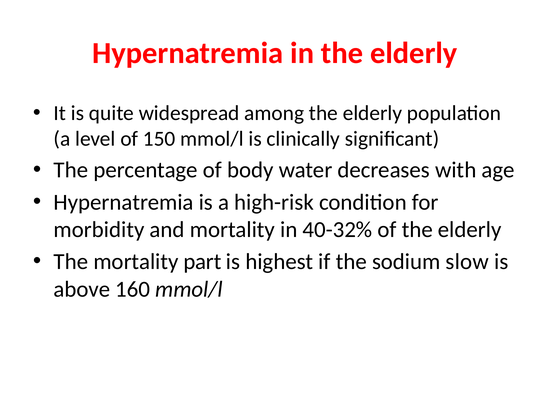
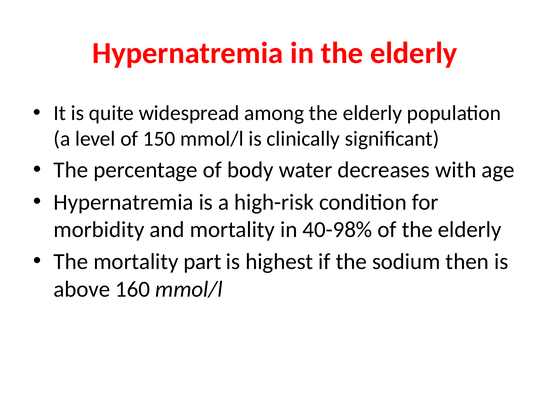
40-32%: 40-32% -> 40-98%
slow: slow -> then
